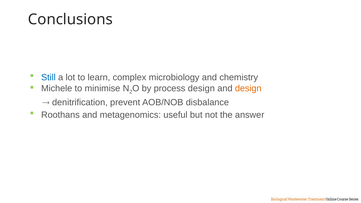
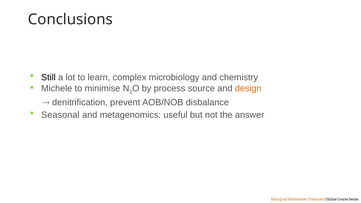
Still colour: blue -> black
process design: design -> source
Roothans: Roothans -> Seasonal
